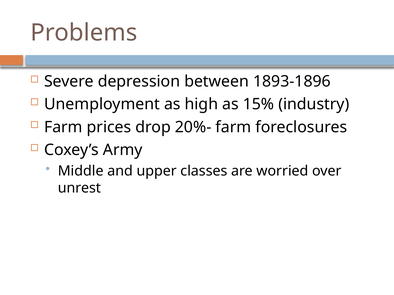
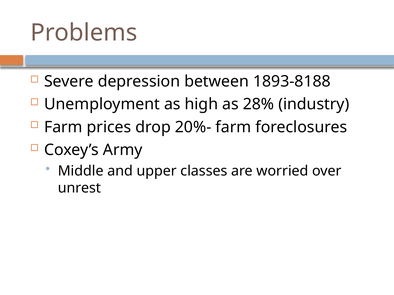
1893-1896: 1893-1896 -> 1893-8188
15%: 15% -> 28%
